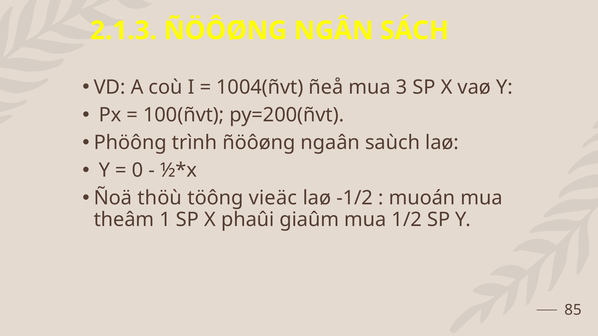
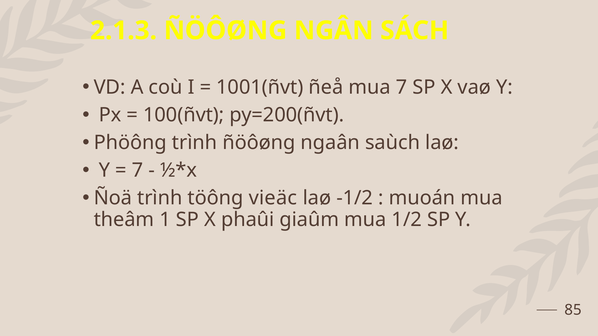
1004(ñvt: 1004(ñvt -> 1001(ñvt
mua 3: 3 -> 7
0 at (138, 171): 0 -> 7
Ñoä thöù: thöù -> trình
